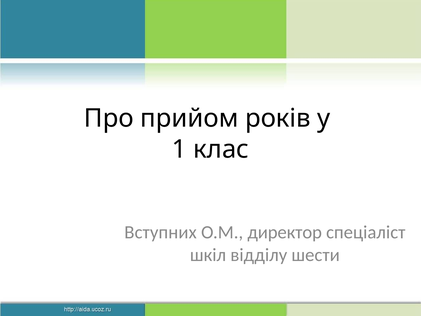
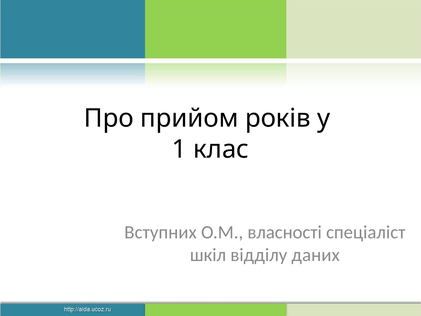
директор: директор -> власності
шести: шести -> даних
